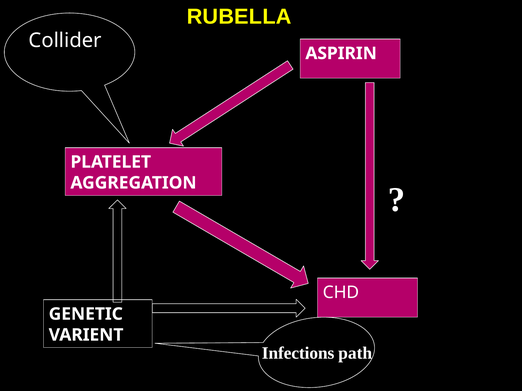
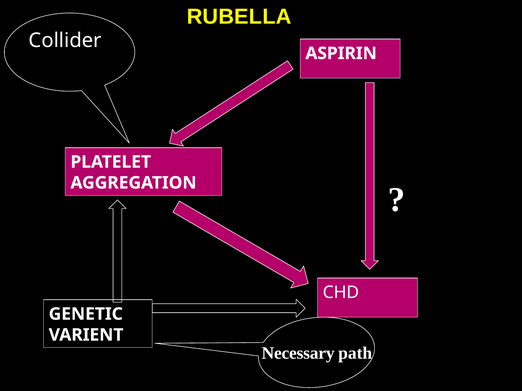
Infections: Infections -> Necessary
